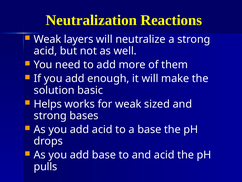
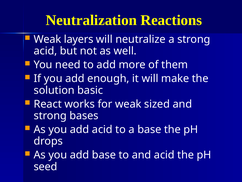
Helps: Helps -> React
pulls: pulls -> seed
